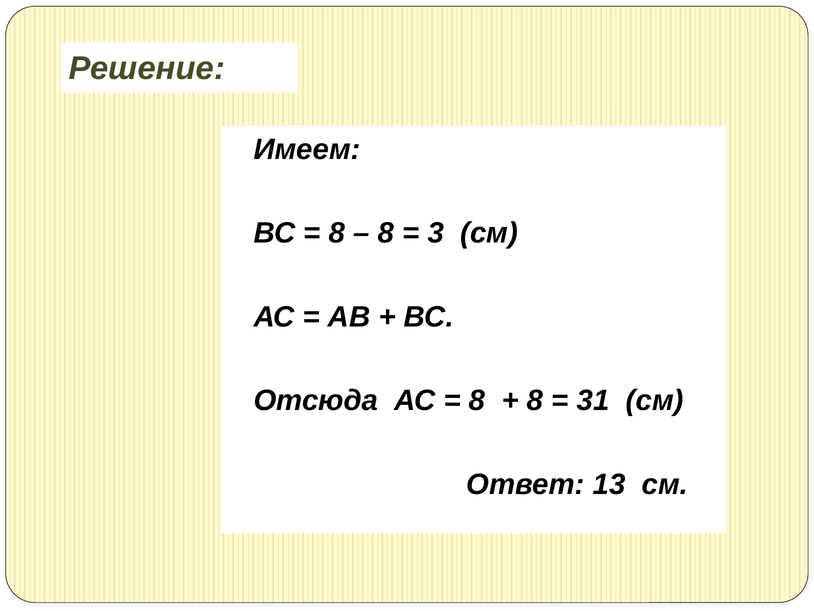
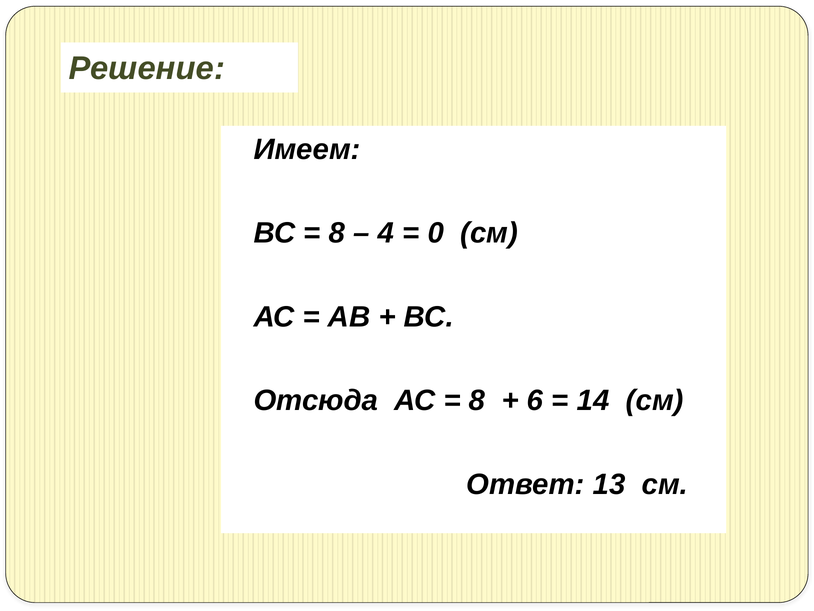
8 at (386, 233): 8 -> 4
3: 3 -> 0
8 at (535, 400): 8 -> 6
31: 31 -> 14
